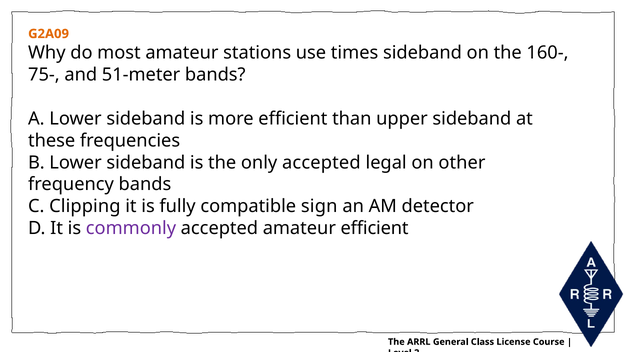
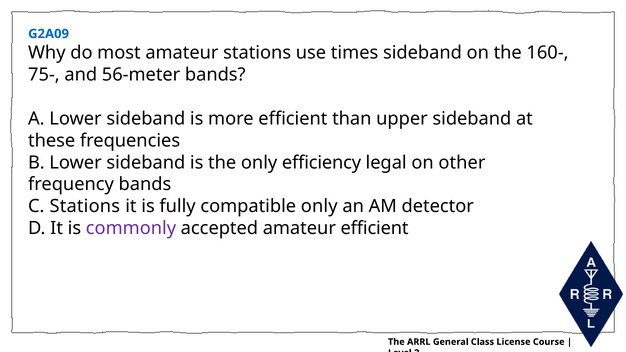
G2A09 colour: orange -> blue
51-meter: 51-meter -> 56-meter
only accepted: accepted -> efficiency
C Clipping: Clipping -> Stations
compatible sign: sign -> only
